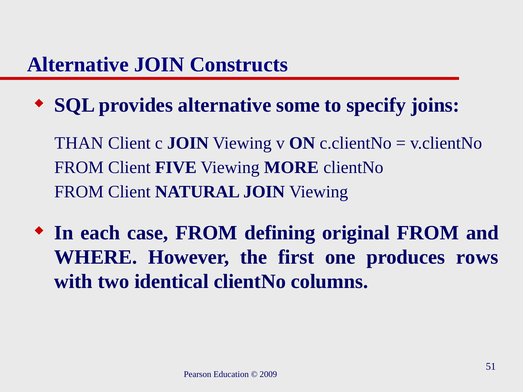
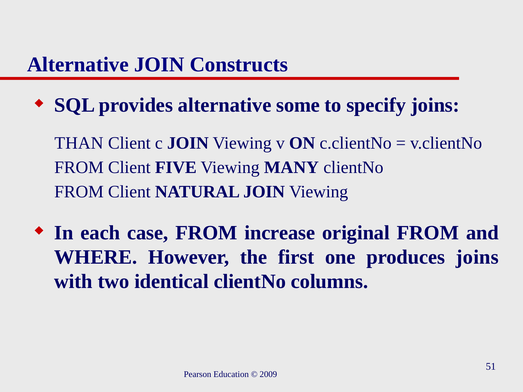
MORE: MORE -> MANY
defining: defining -> increase
produces rows: rows -> joins
